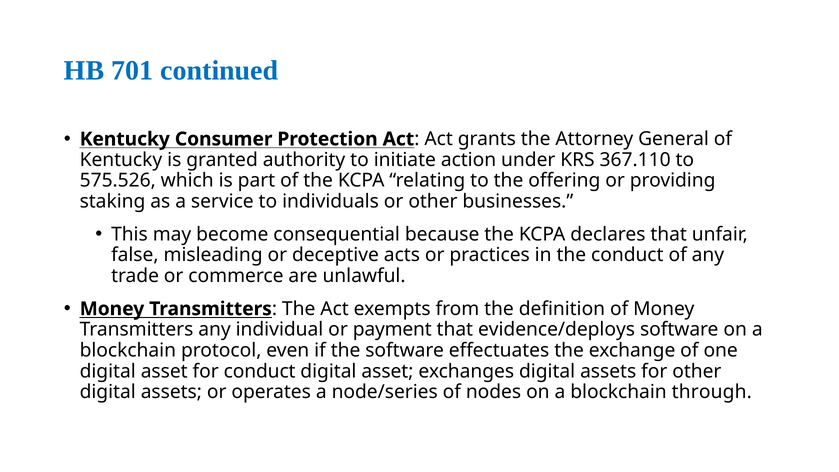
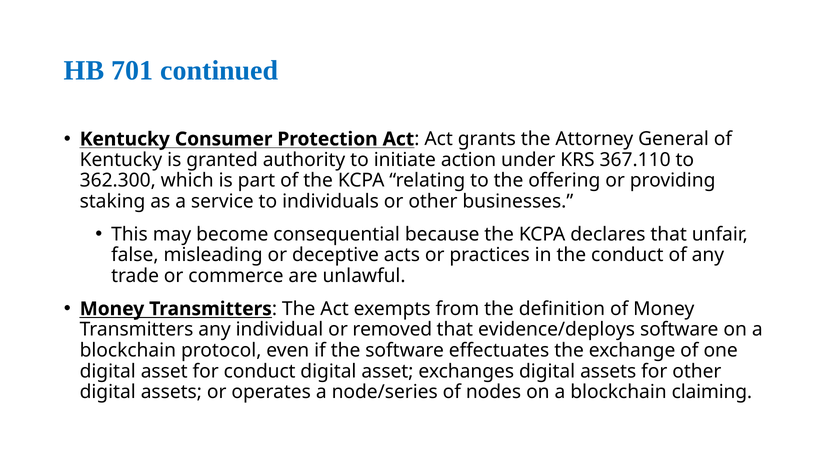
575.526: 575.526 -> 362.300
payment: payment -> removed
through: through -> claiming
